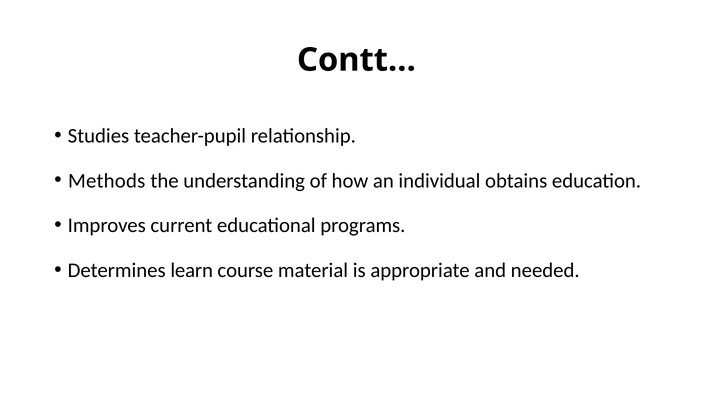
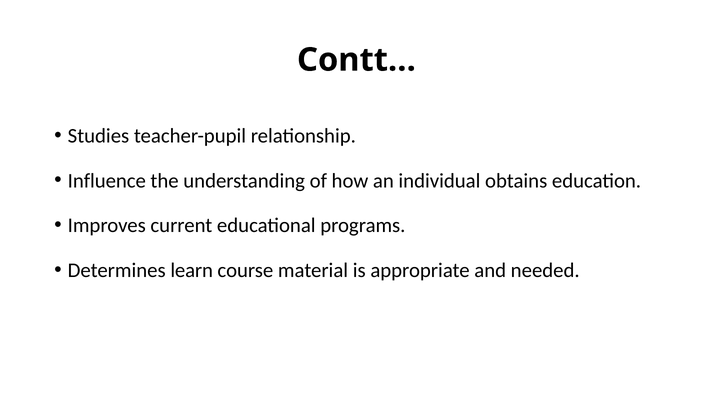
Methods: Methods -> Influence
